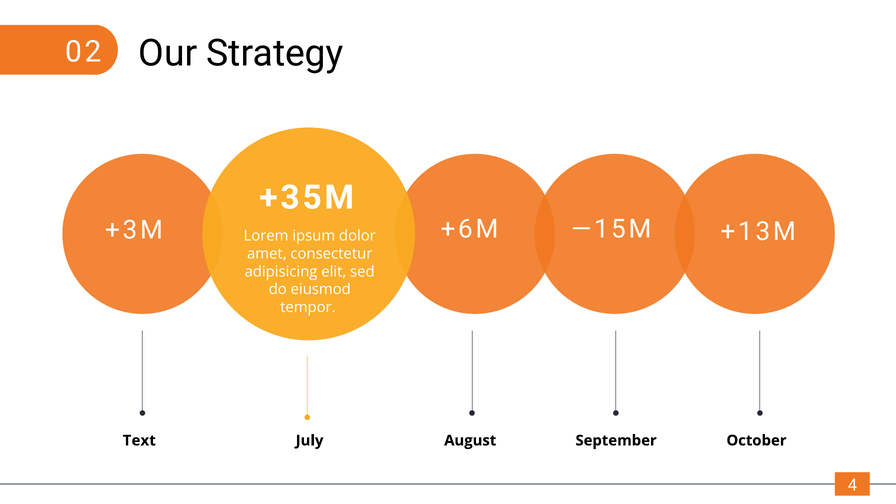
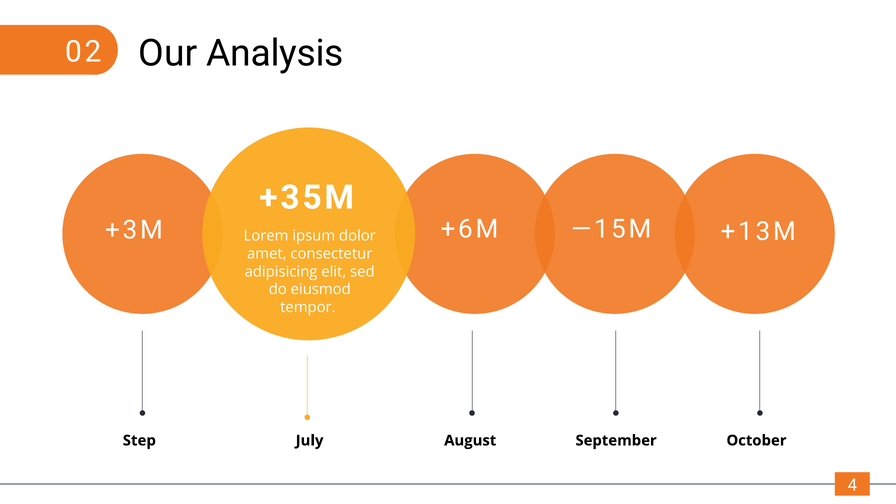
Strategy: Strategy -> Analysis
Text: Text -> Step
